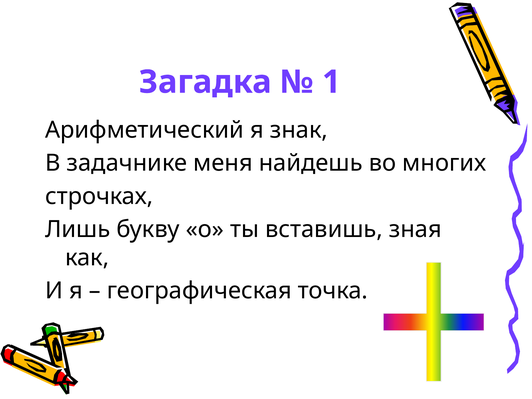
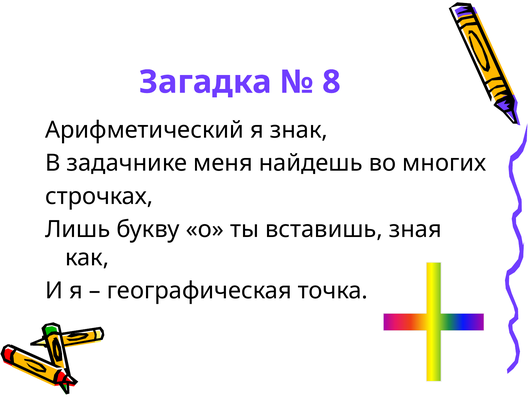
1: 1 -> 8
